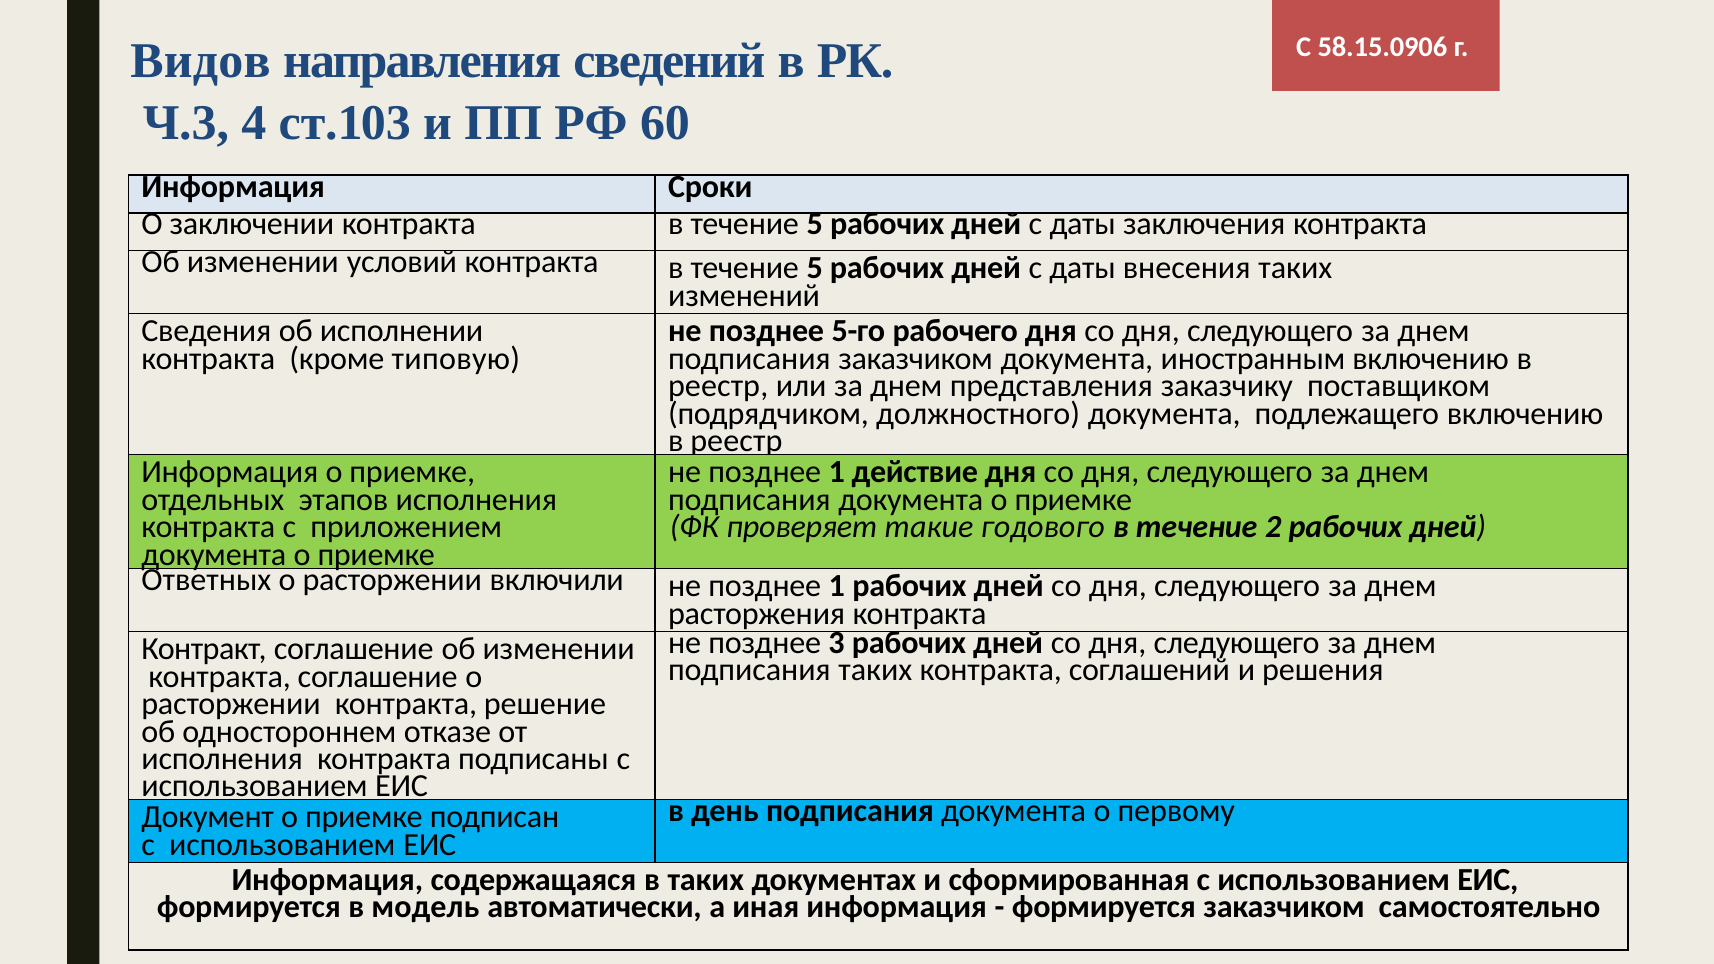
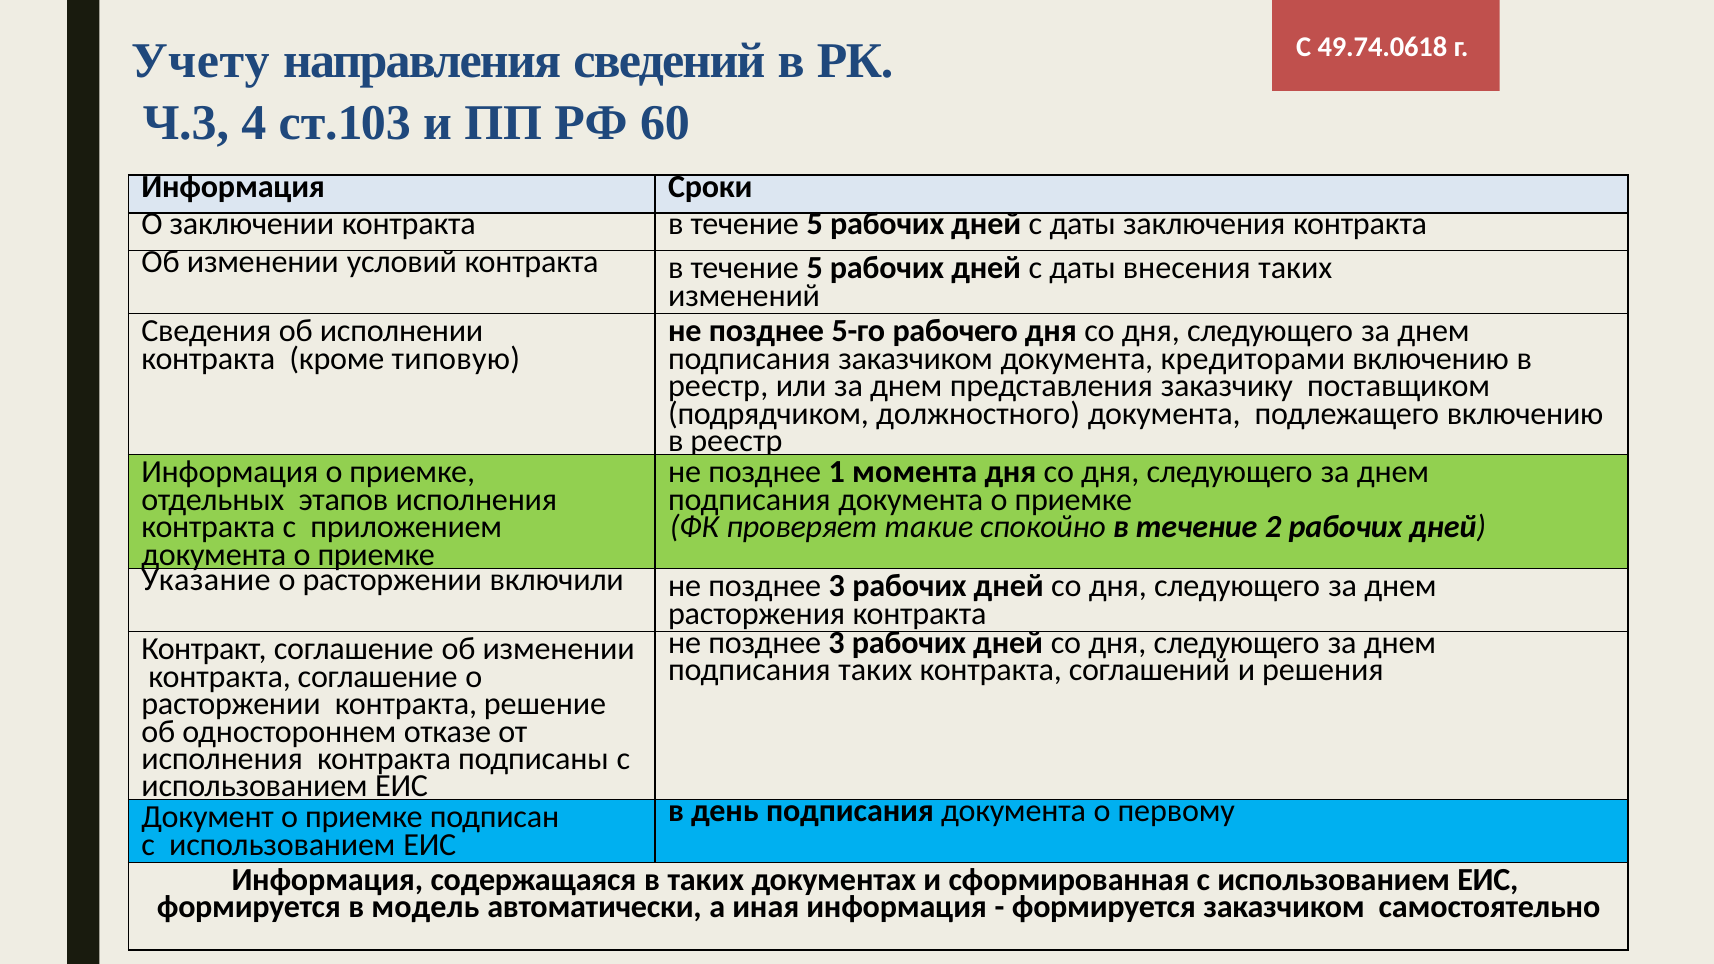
58.15.0906: 58.15.0906 -> 49.74.0618
Видов: Видов -> Учету
иностранным: иностранным -> кредиторами
действие: действие -> момента
годового: годового -> спокойно
Ответных: Ответных -> Указание
1 at (837, 586): 1 -> 3
